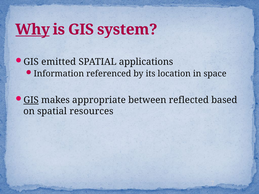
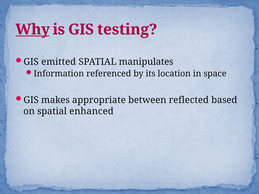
system: system -> testing
applications: applications -> manipulates
GIS at (31, 100) underline: present -> none
resources: resources -> enhanced
